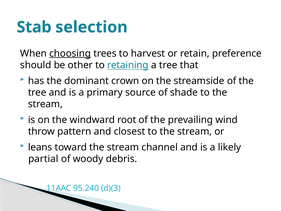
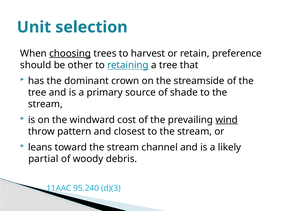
Stab: Stab -> Unit
root: root -> cost
wind underline: none -> present
